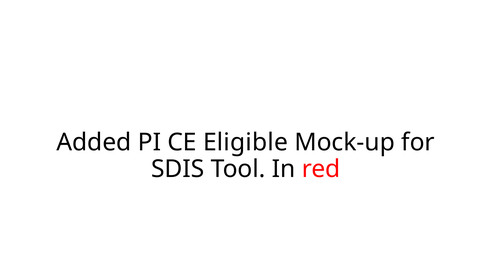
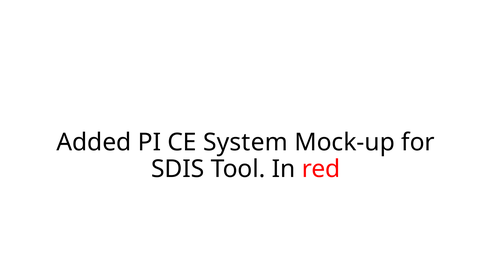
Eligible: Eligible -> System
